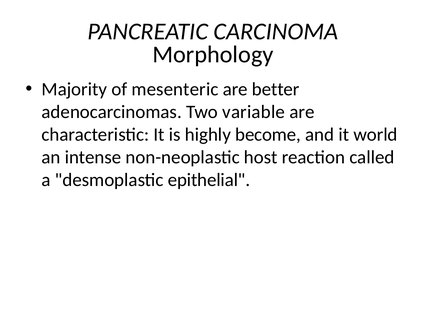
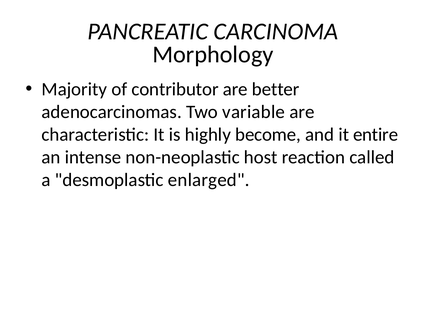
mesenteric: mesenteric -> contributor
world: world -> entire
epithelial: epithelial -> enlarged
